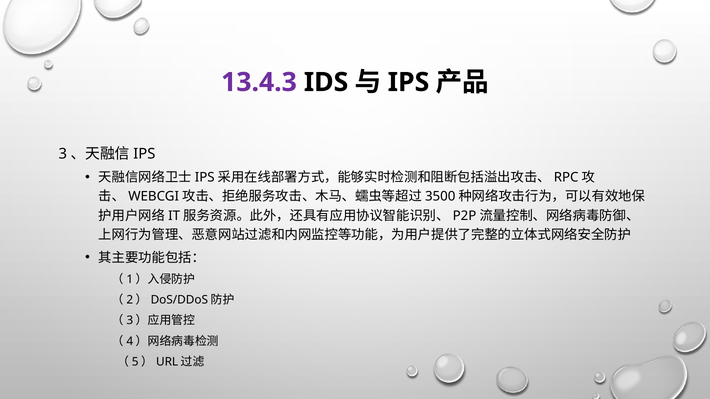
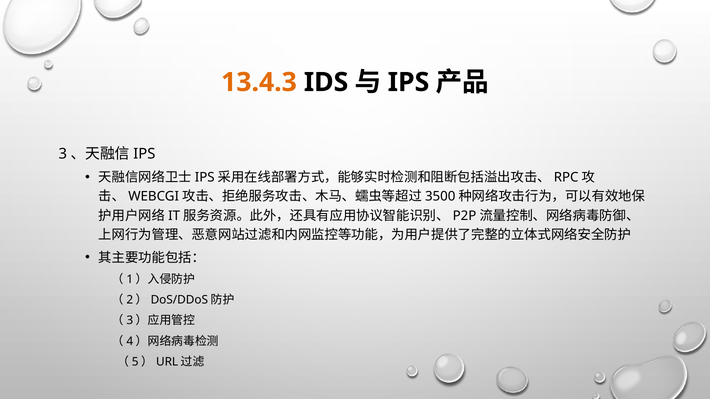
13.4.3 colour: purple -> orange
